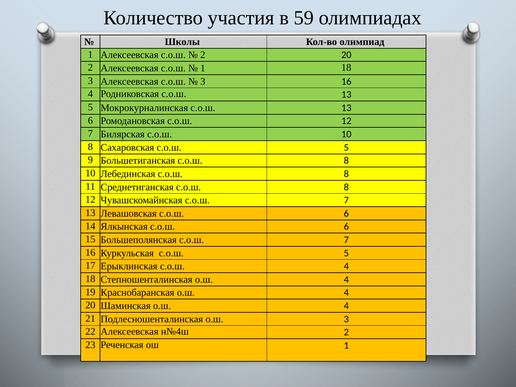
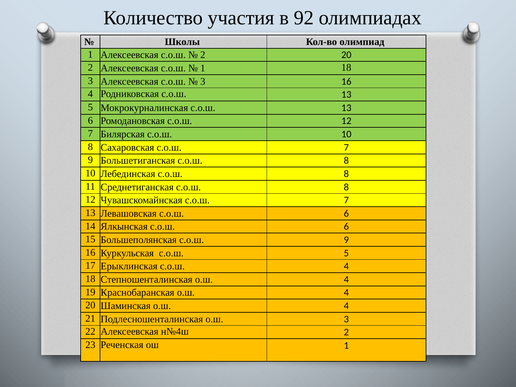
59: 59 -> 92
Сахаровская с.о.ш 5: 5 -> 7
Большеполянская с.о.ш 7: 7 -> 9
